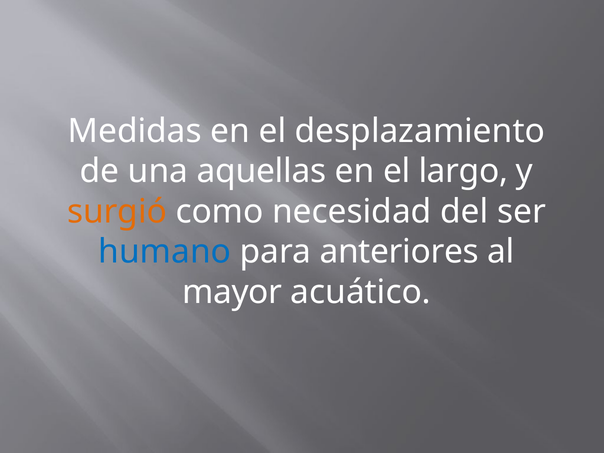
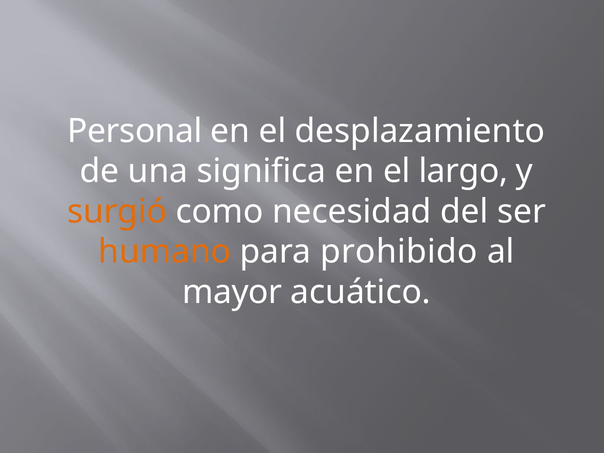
Medidas: Medidas -> Personal
aquellas: aquellas -> significa
humano colour: blue -> orange
anteriores: anteriores -> prohibido
